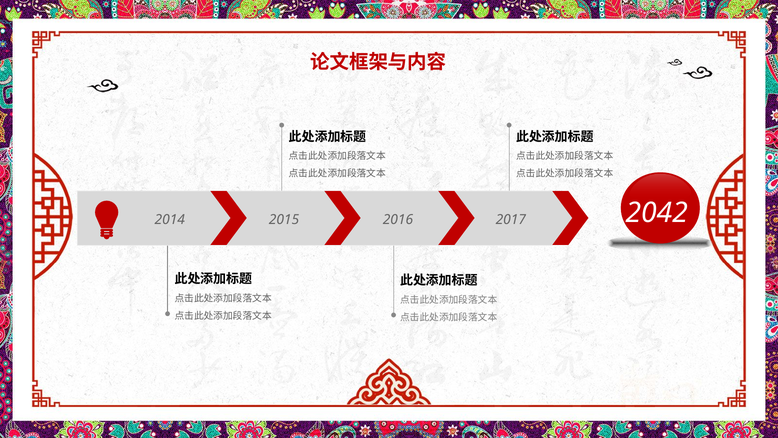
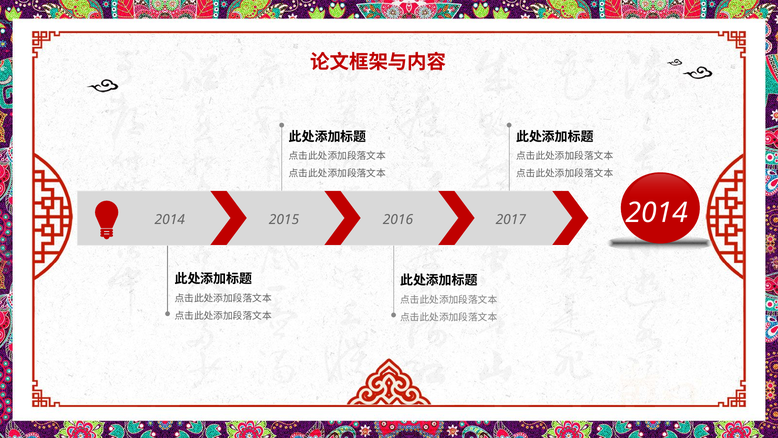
2042 at (657, 212): 2042 -> 2014
